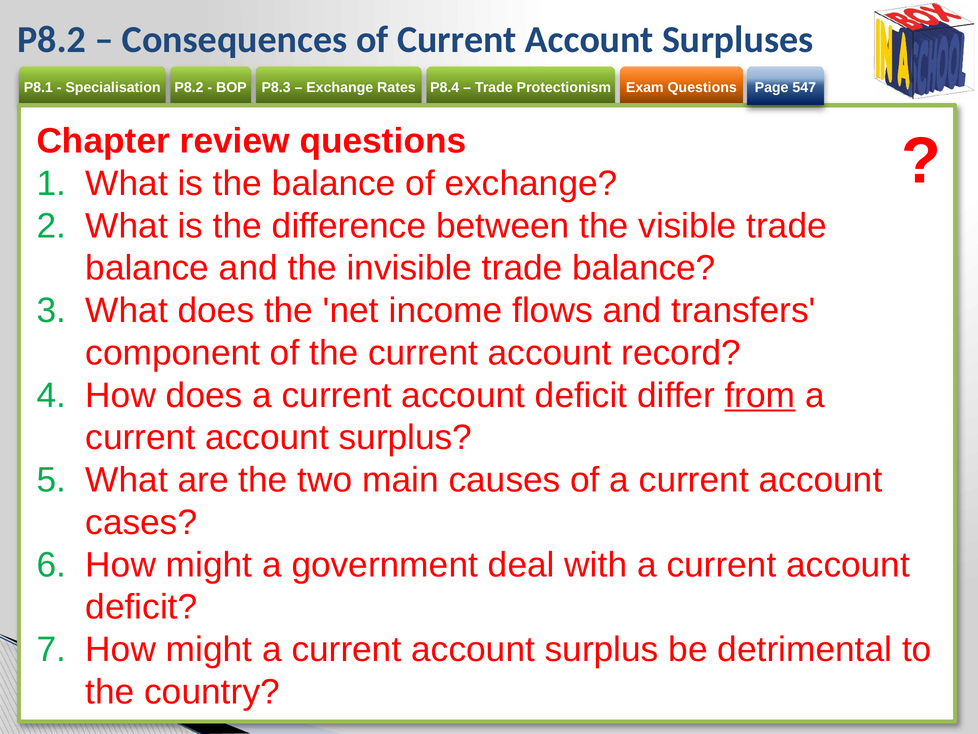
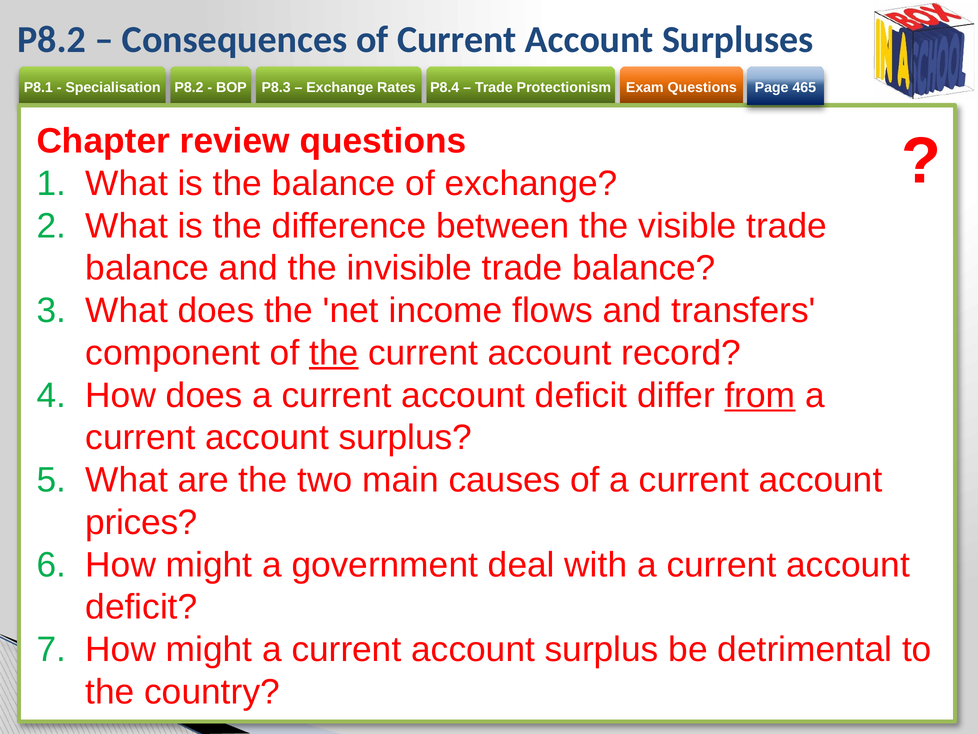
547: 547 -> 465
the at (334, 353) underline: none -> present
cases: cases -> prices
